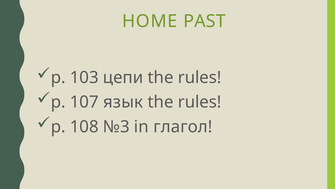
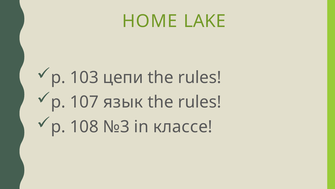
PAST: PAST -> LAKE
глагол: глагол -> классе
